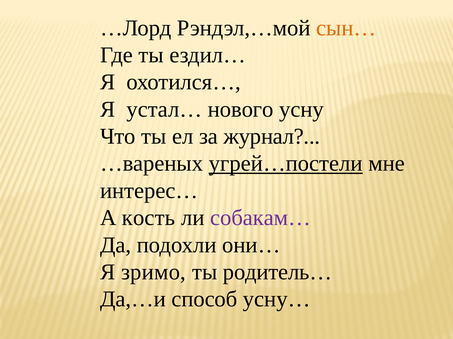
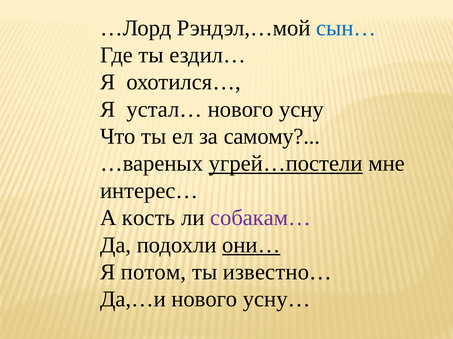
сын… colour: orange -> blue
журнал: журнал -> самому
они… underline: none -> present
зримо: зримо -> потом
родитель…: родитель… -> известно…
Да,…и способ: способ -> нового
